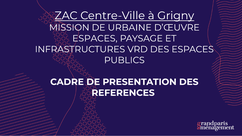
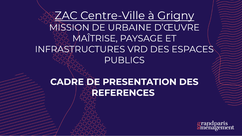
ESPACES at (95, 38): ESPACES -> MAÎTRISE
